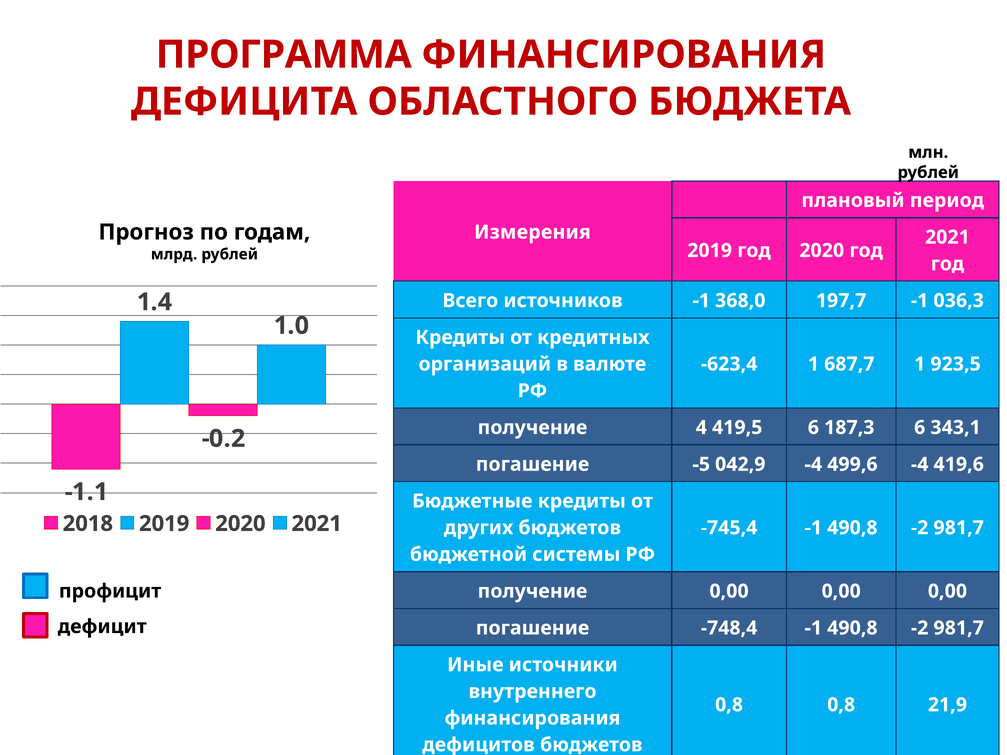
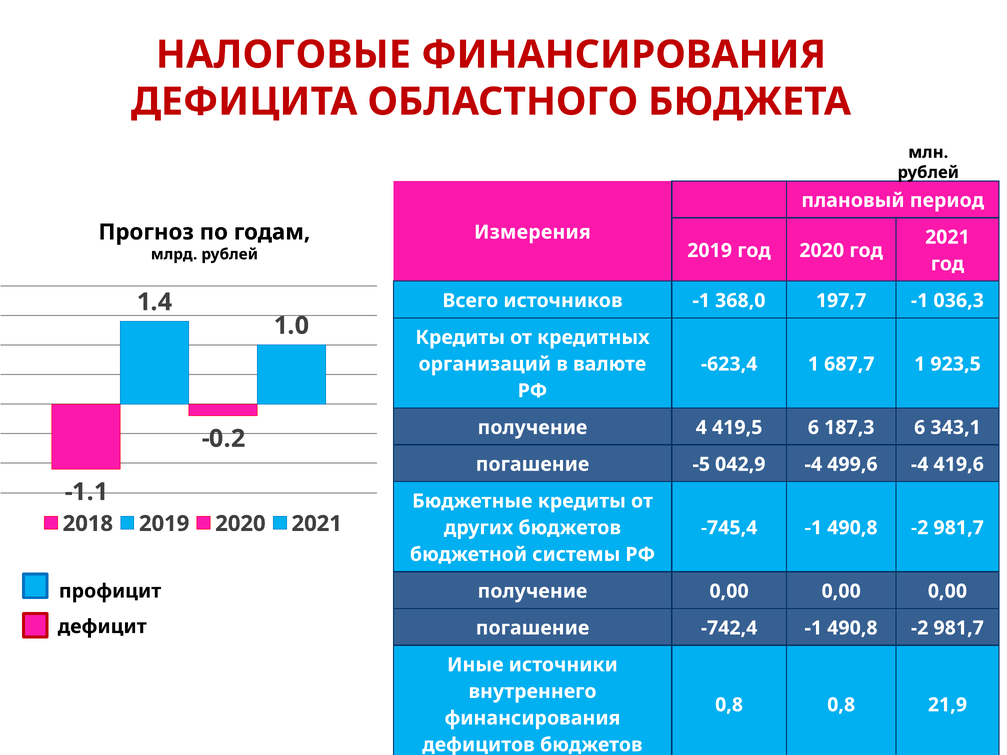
ПРОГРАММА: ПРОГРАММА -> НАЛОГОВЫЕ
-748,4: -748,4 -> -742,4
